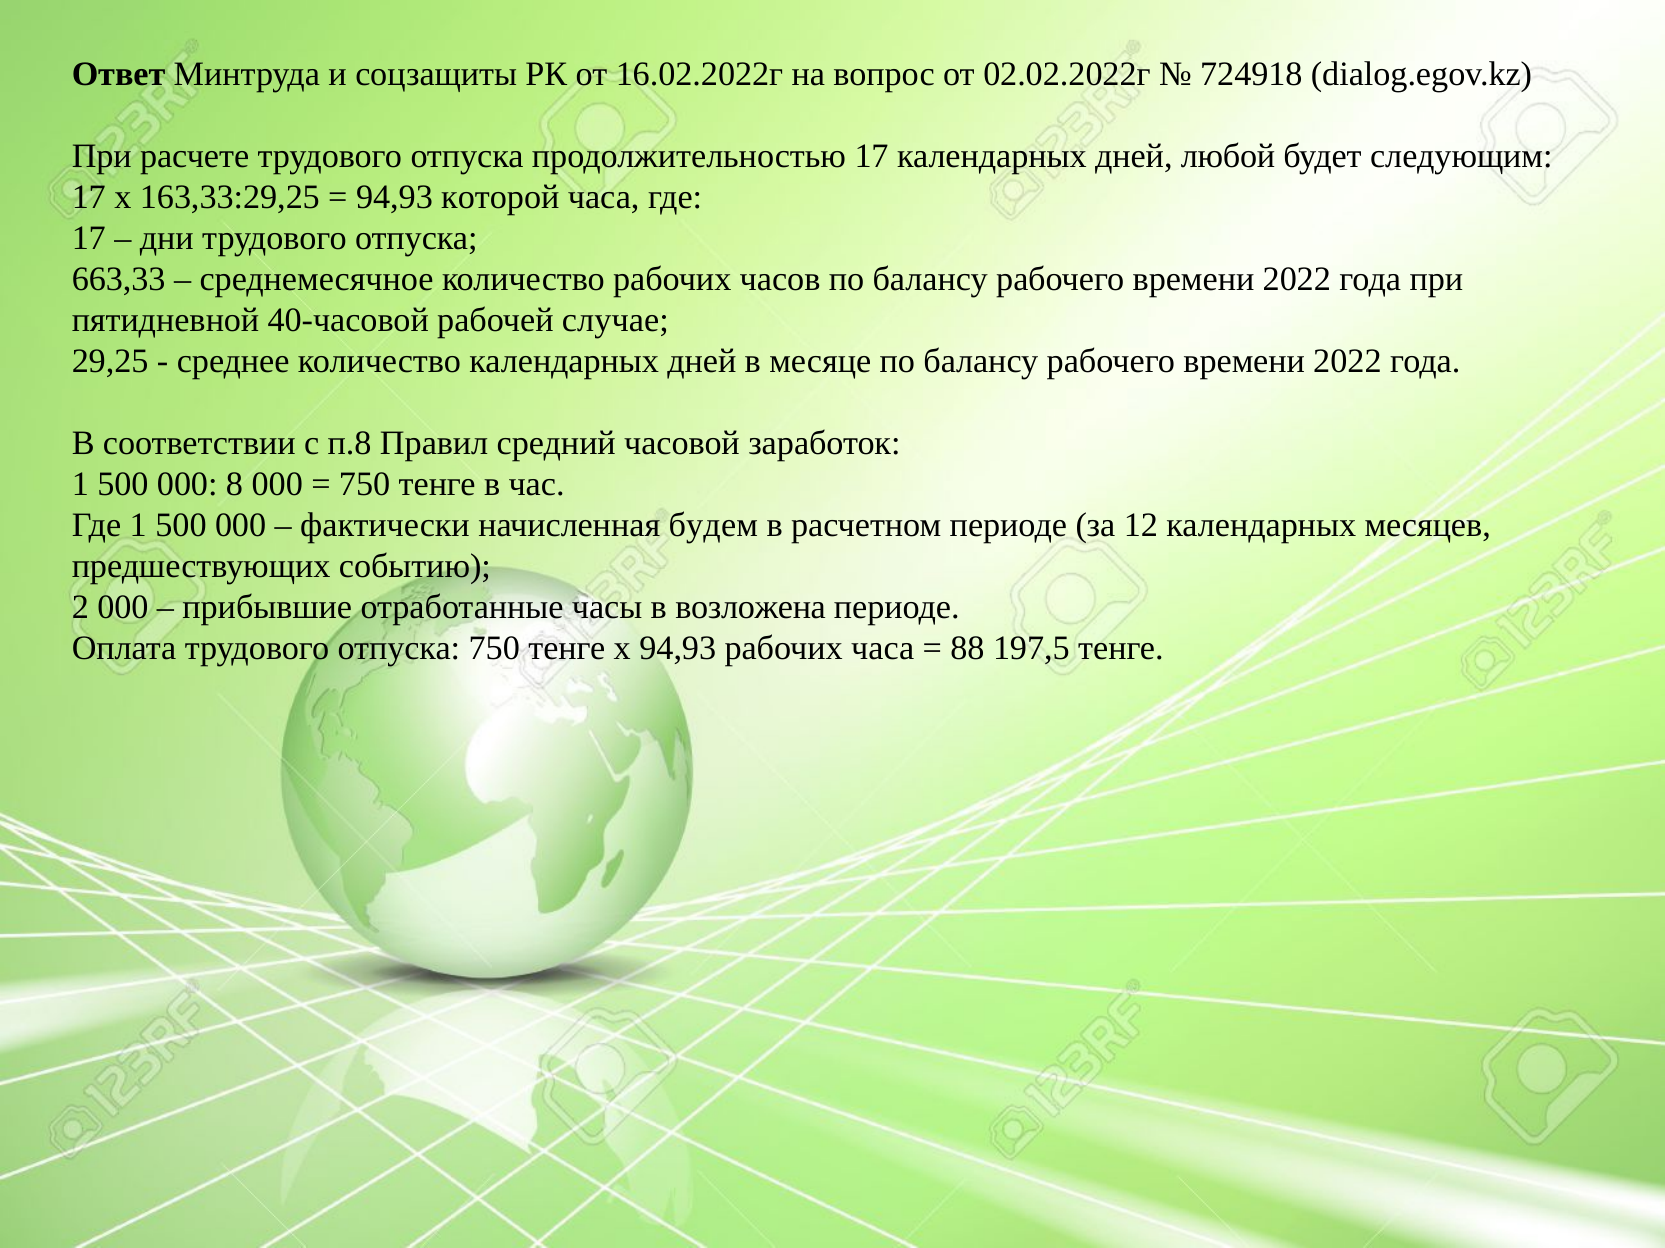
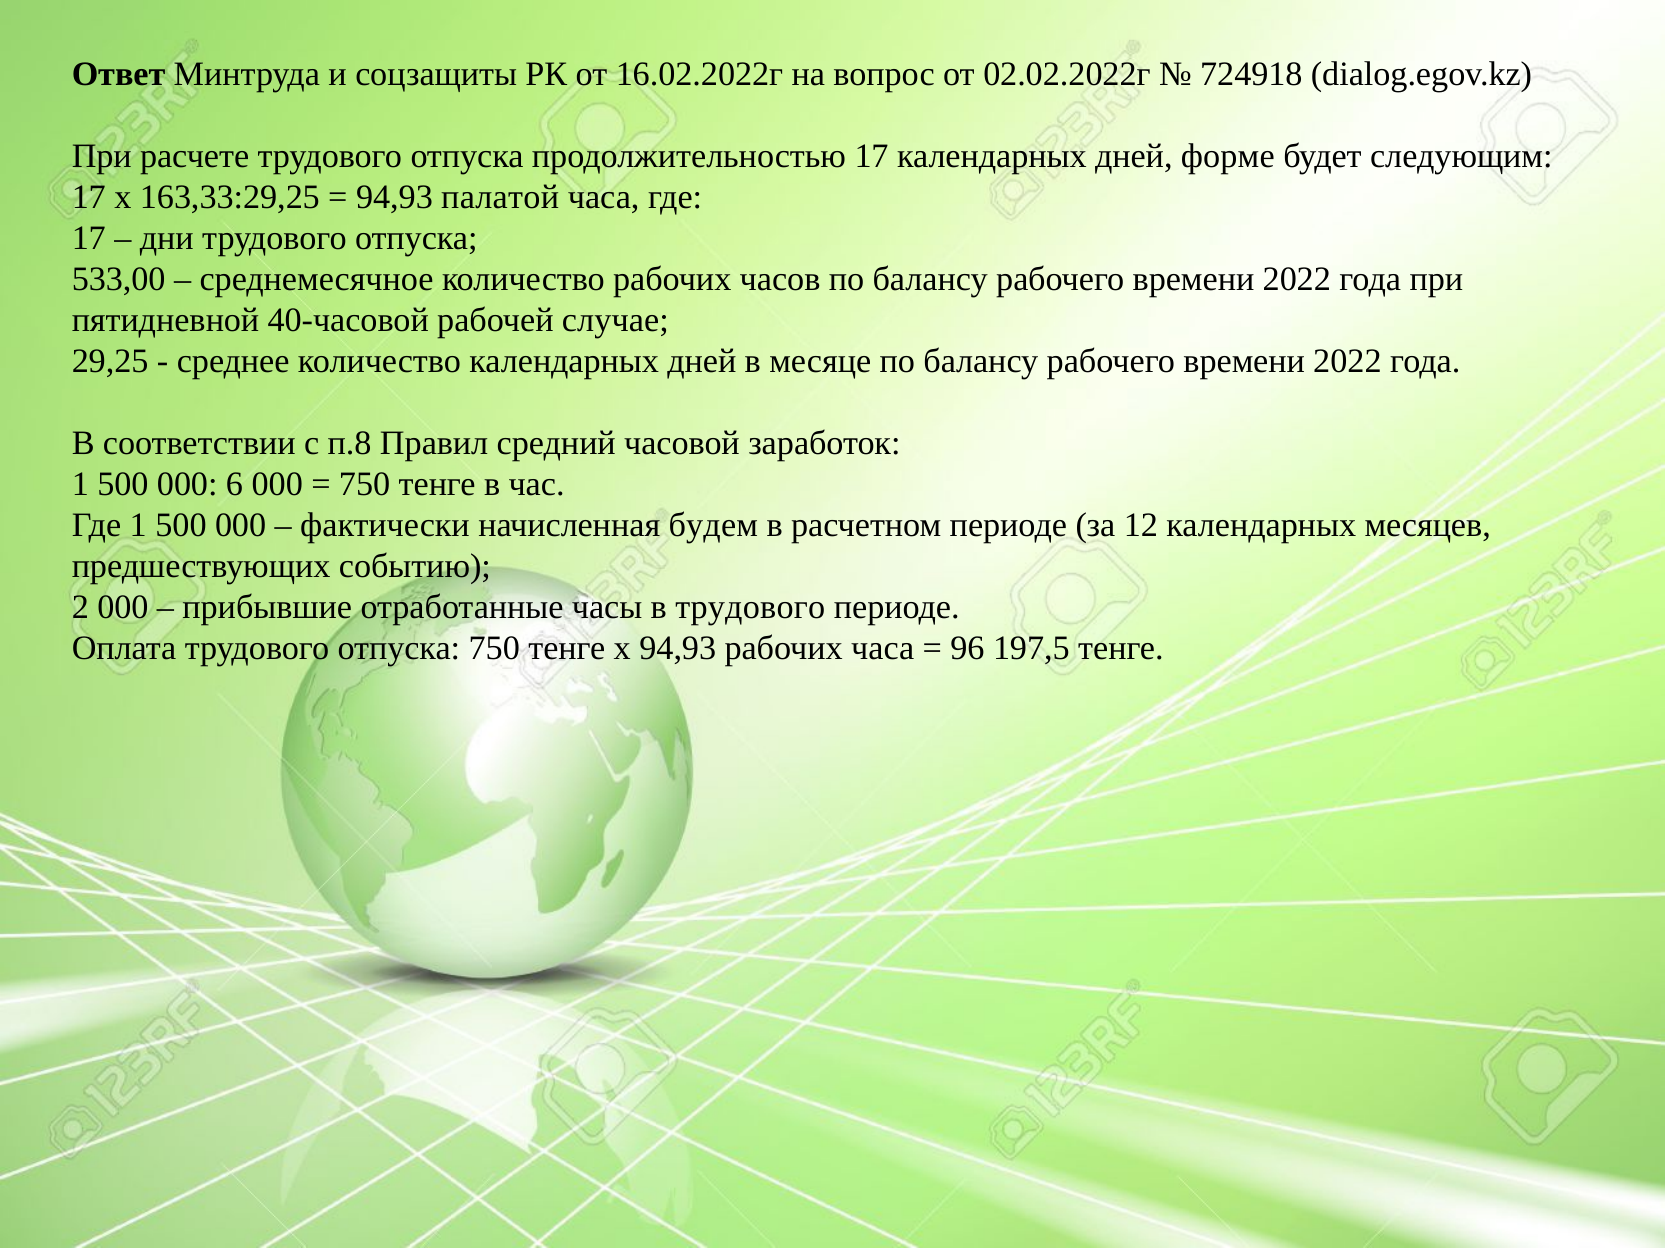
любой: любой -> форме
которой: которой -> палатой
663,33: 663,33 -> 533,00
8: 8 -> 6
в возложена: возложена -> трудового
88: 88 -> 96
